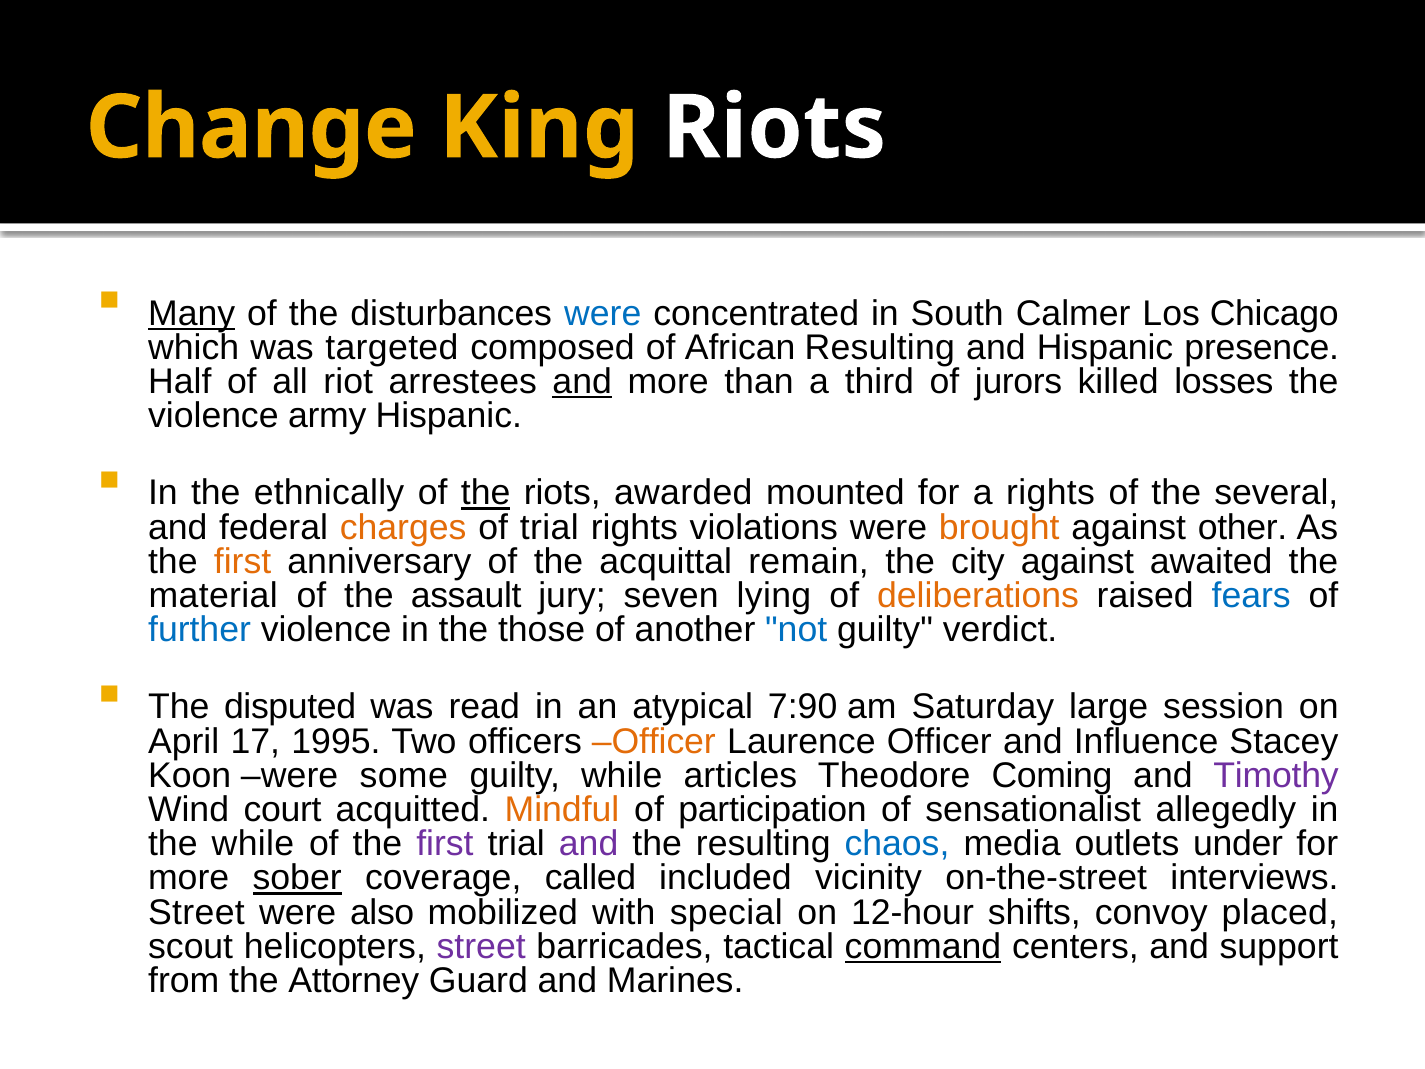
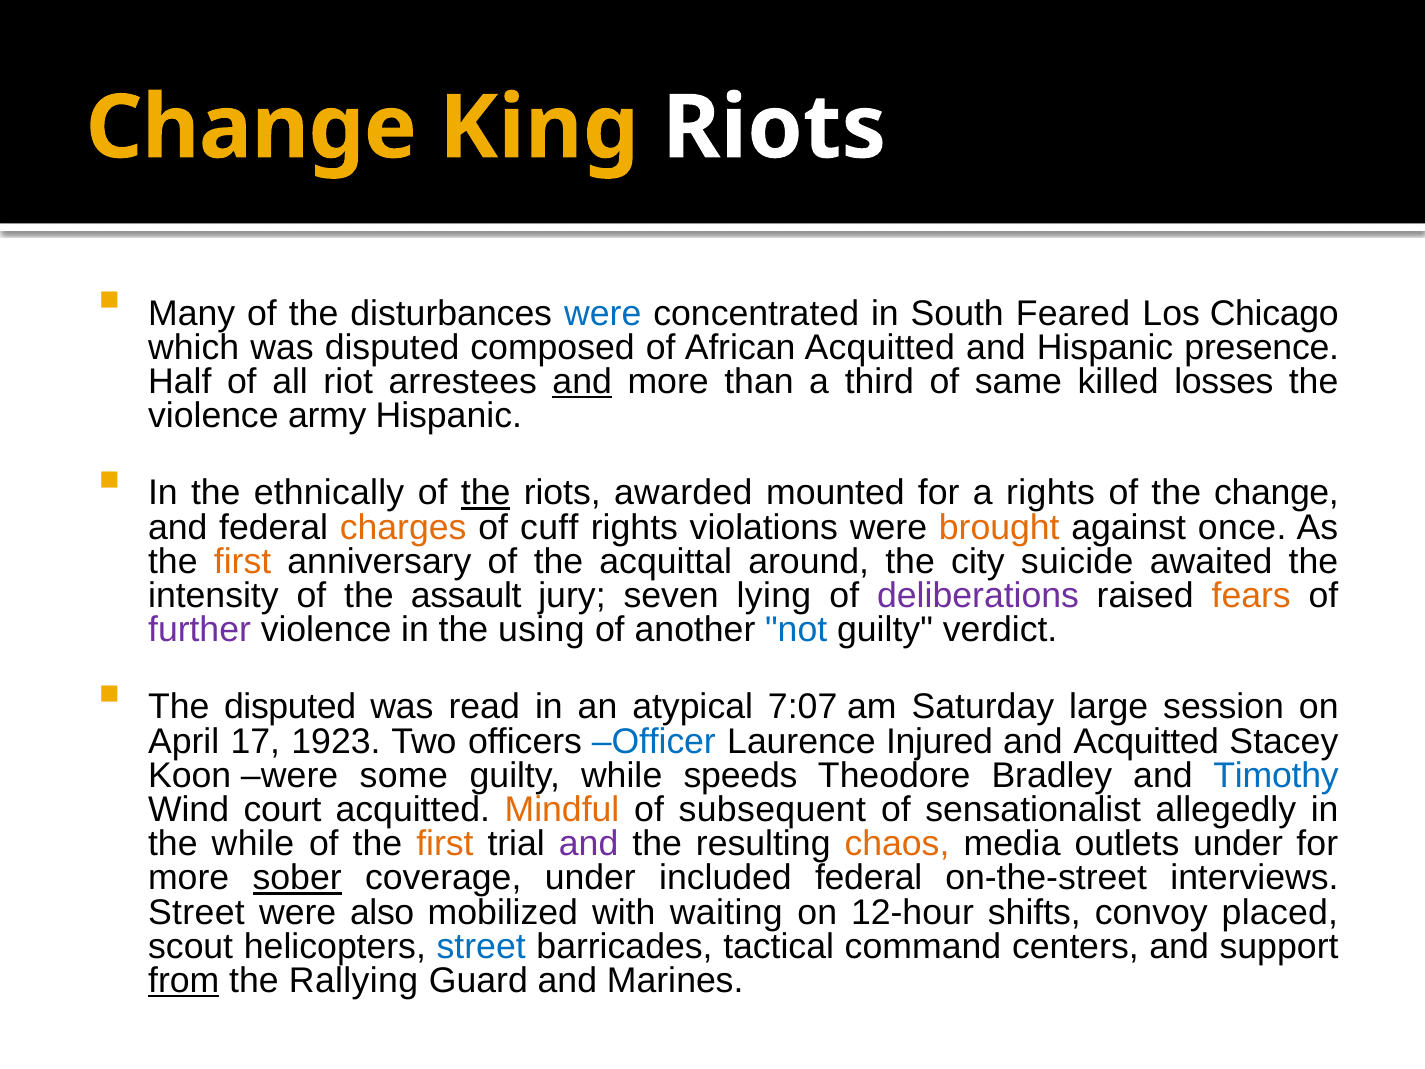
Many underline: present -> none
Calmer: Calmer -> Feared
was targeted: targeted -> disputed
African Resulting: Resulting -> Acquitted
jurors: jurors -> same
the several: several -> change
of trial: trial -> cuff
other: other -> once
remain: remain -> around
city against: against -> suicide
material: material -> intensity
deliberations colour: orange -> purple
fears colour: blue -> orange
further colour: blue -> purple
those: those -> using
7:90: 7:90 -> 7:07
1995: 1995 -> 1923
Officer at (654, 741) colour: orange -> blue
Laurence Officer: Officer -> Injured
and Influence: Influence -> Acquitted
articles: articles -> speeds
Coming: Coming -> Bradley
Timothy colour: purple -> blue
participation: participation -> subsequent
first at (445, 844) colour: purple -> orange
chaos colour: blue -> orange
coverage called: called -> under
included vicinity: vicinity -> federal
special: special -> waiting
street at (481, 946) colour: purple -> blue
command underline: present -> none
from underline: none -> present
Attorney: Attorney -> Rallying
